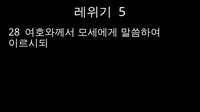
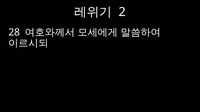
5: 5 -> 2
